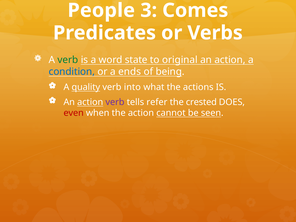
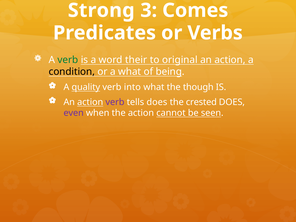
People: People -> Strong
state: state -> their
condition colour: blue -> black
a ends: ends -> what
actions: actions -> though
tells refer: refer -> does
even colour: red -> purple
